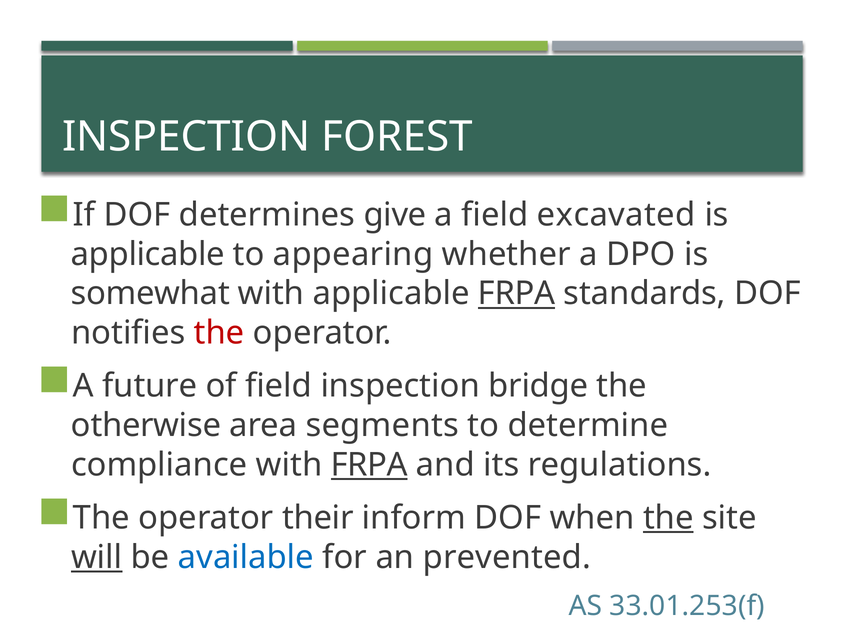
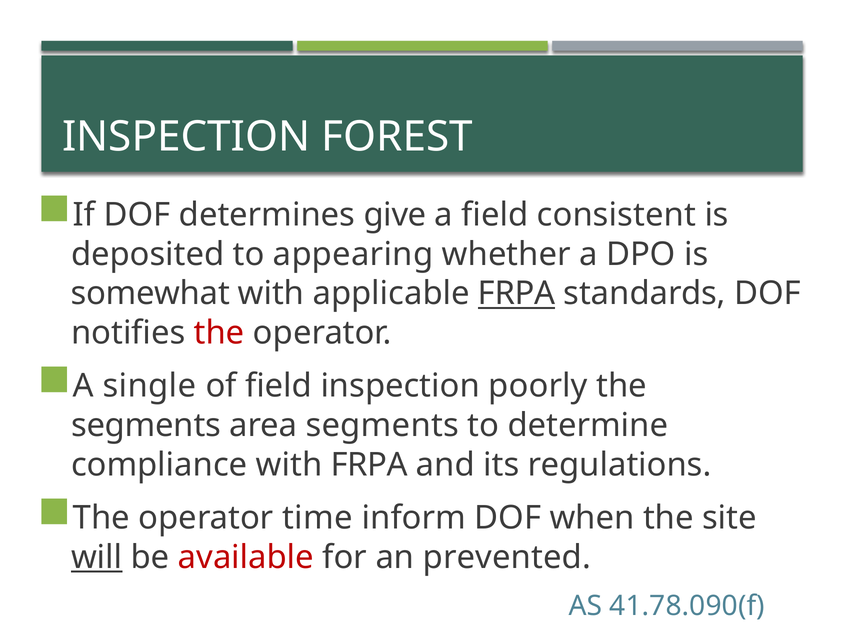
excavated: excavated -> consistent
applicable at (148, 254): applicable -> deposited
future: future -> single
bridge: bridge -> poorly
otherwise at (146, 425): otherwise -> segments
FRPA at (369, 465) underline: present -> none
their: their -> time
the at (668, 518) underline: present -> none
available colour: blue -> red
33.01.253(f: 33.01.253(f -> 41.78.090(f
